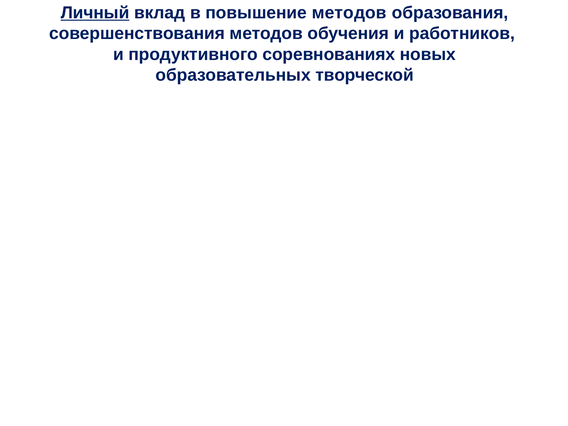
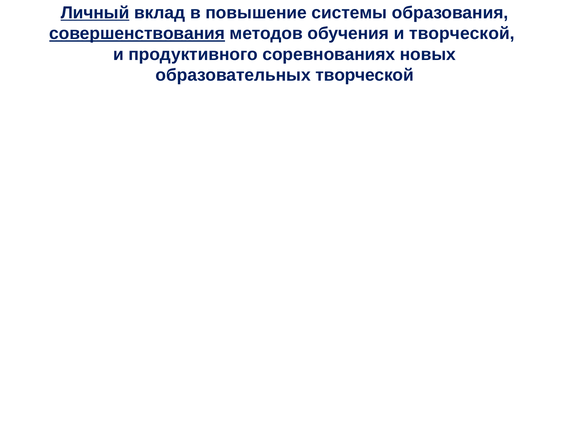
повышение методов: методов -> системы
совершенствования underline: none -> present
и работников: работников -> творческой
